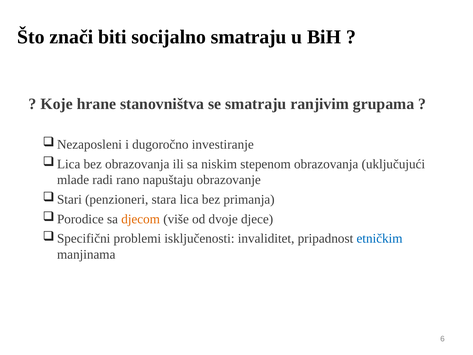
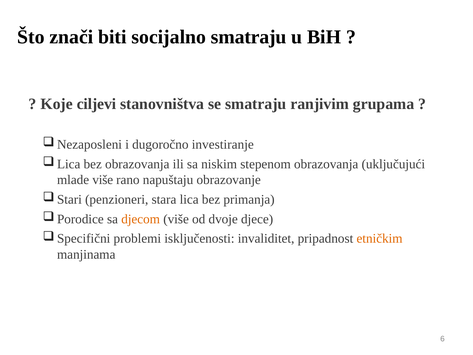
hrane: hrane -> ciljevi
mlade radi: radi -> više
etničkim colour: blue -> orange
